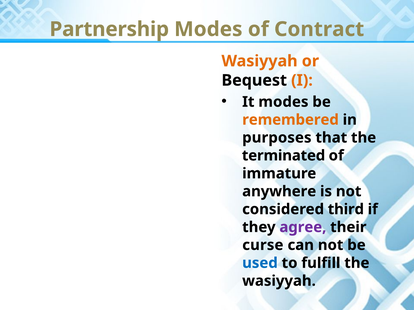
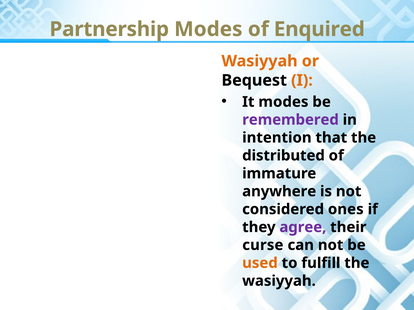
Contract: Contract -> Enquired
remembered colour: orange -> purple
purposes: purposes -> intention
terminated: terminated -> distributed
third: third -> ones
used colour: blue -> orange
